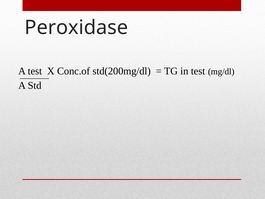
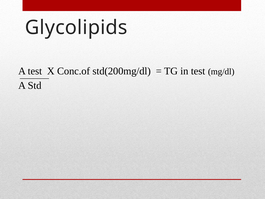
Peroxidase: Peroxidase -> Glycolipids
